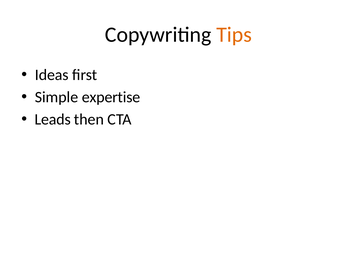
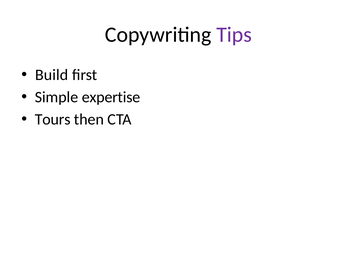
Tips colour: orange -> purple
Ideas: Ideas -> Build
Leads: Leads -> Tours
